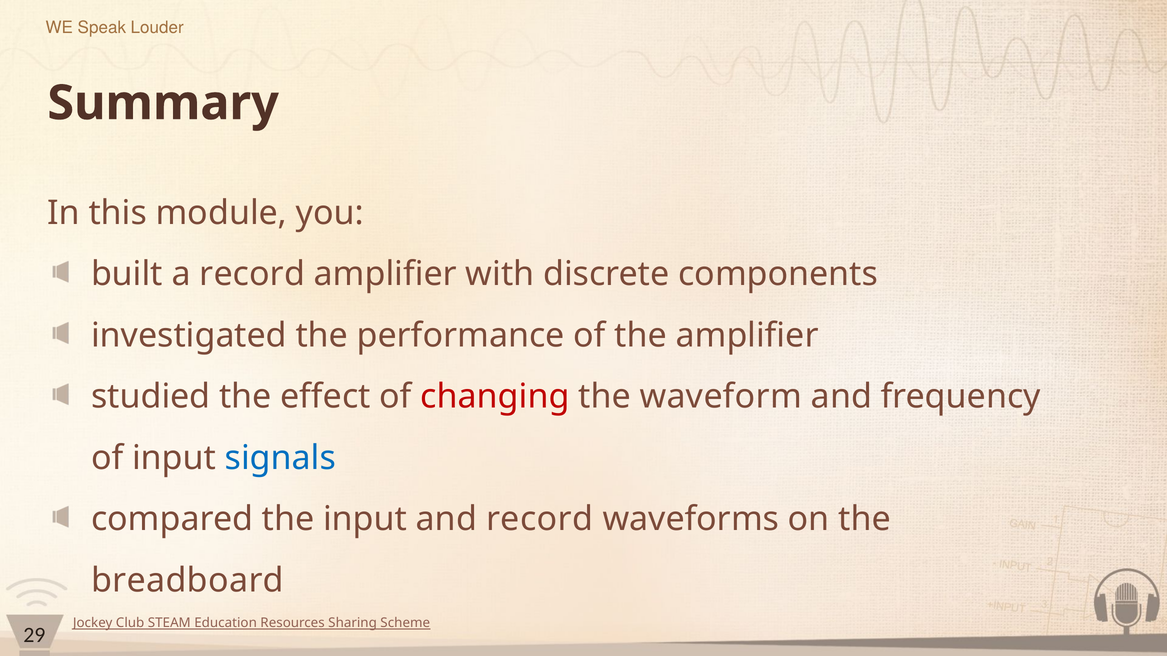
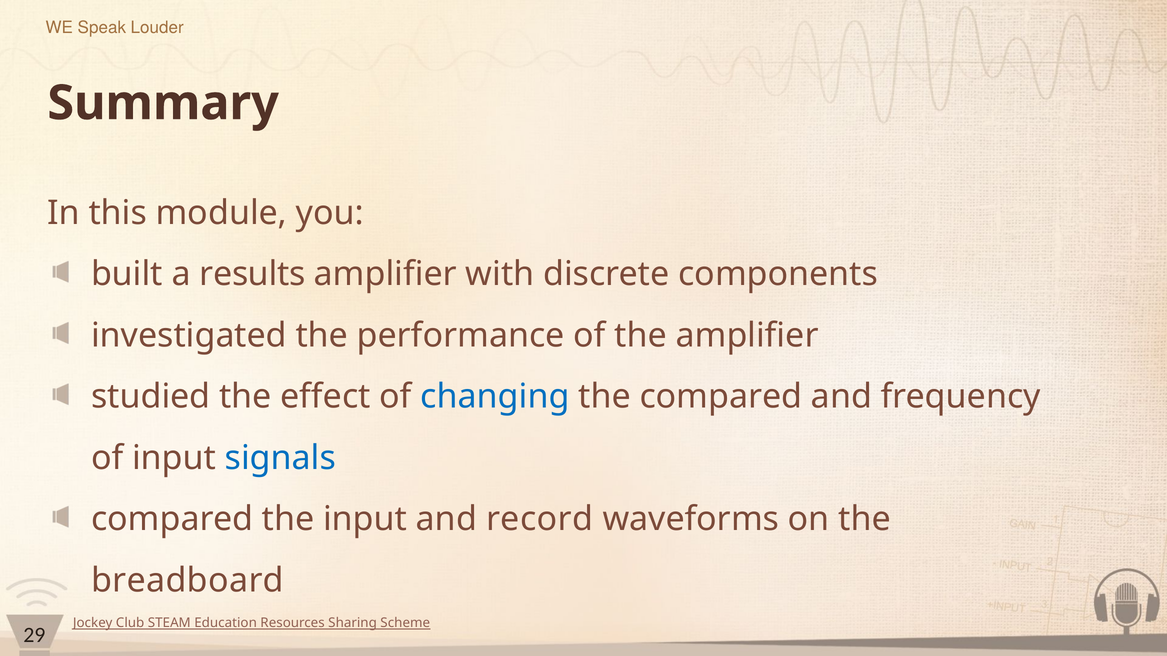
a record: record -> results
changing colour: red -> blue
the waveform: waveform -> compared
